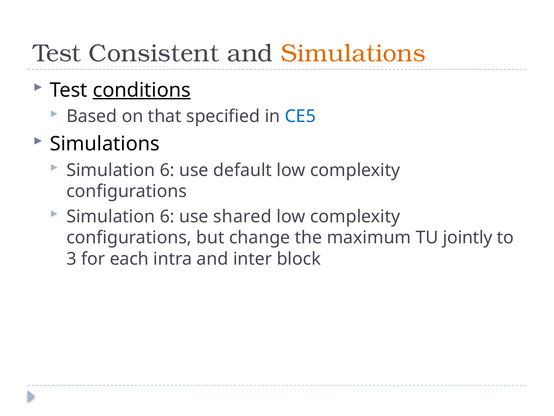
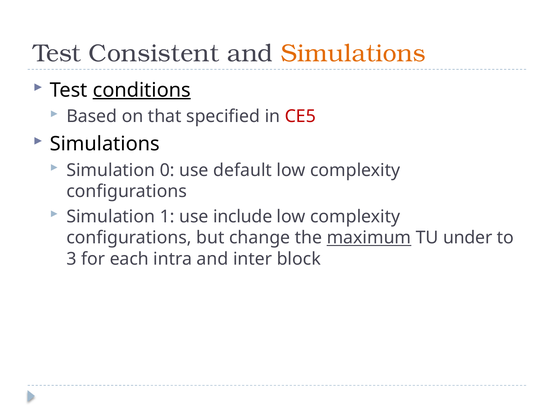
CE5 colour: blue -> red
6 at (167, 170): 6 -> 0
6 at (167, 216): 6 -> 1
shared: shared -> include
maximum underline: none -> present
jointly: jointly -> under
